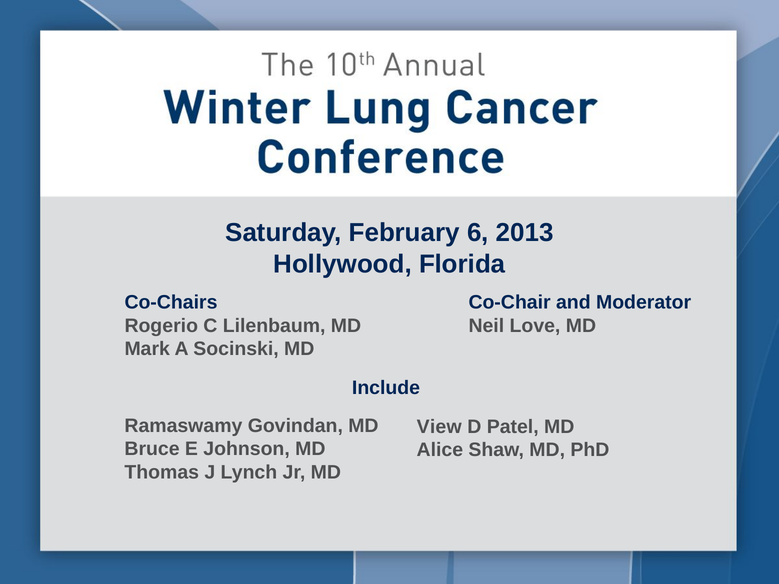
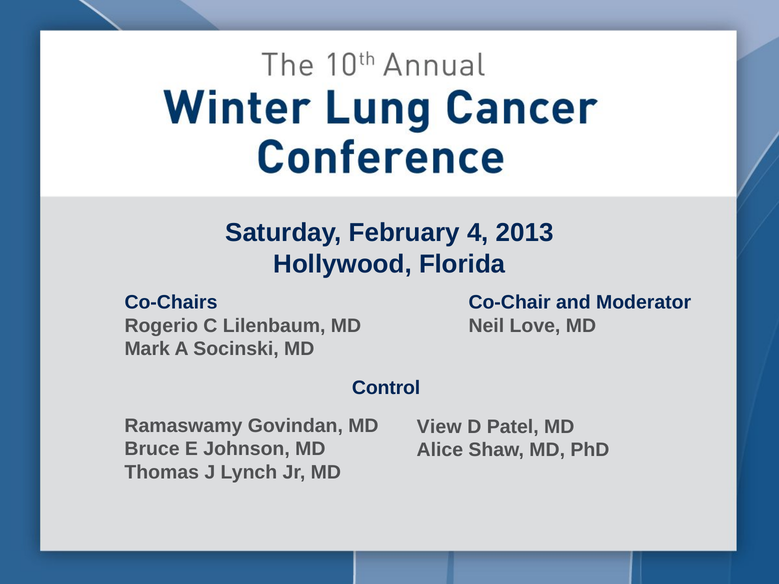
6: 6 -> 4
Include: Include -> Control
